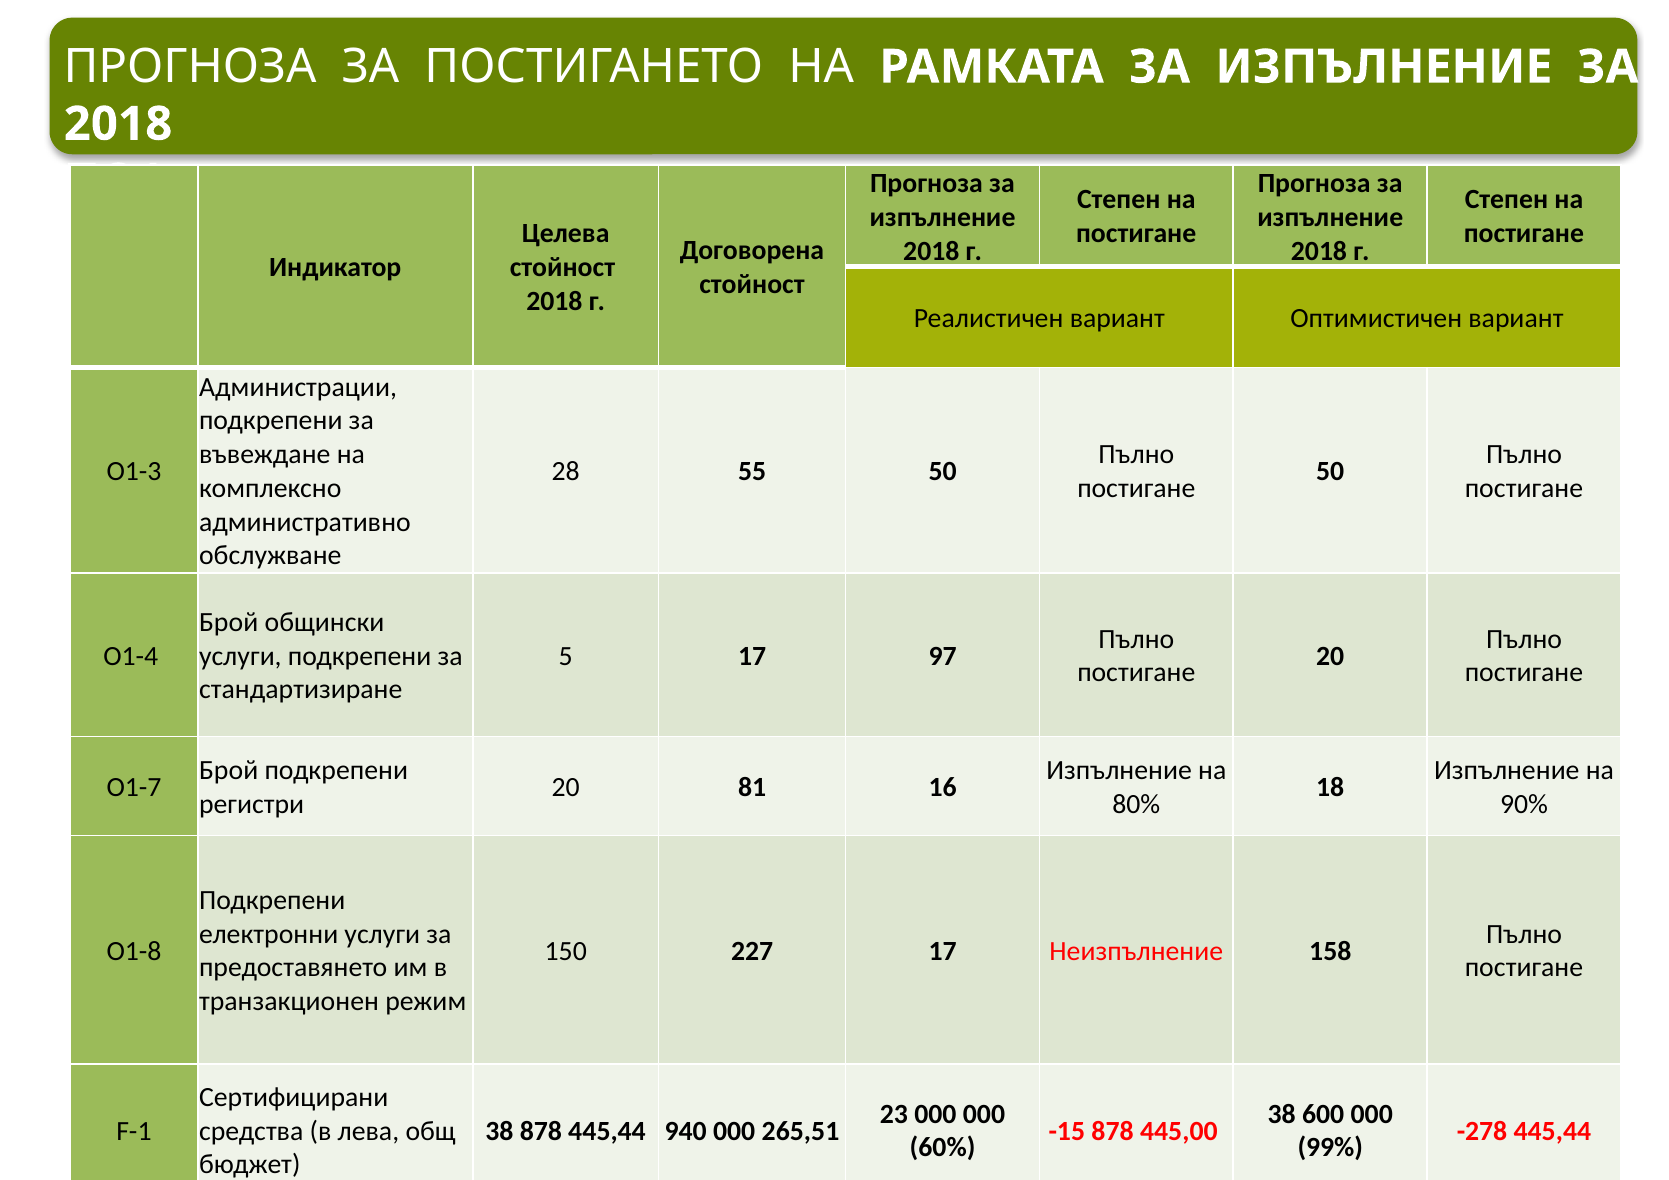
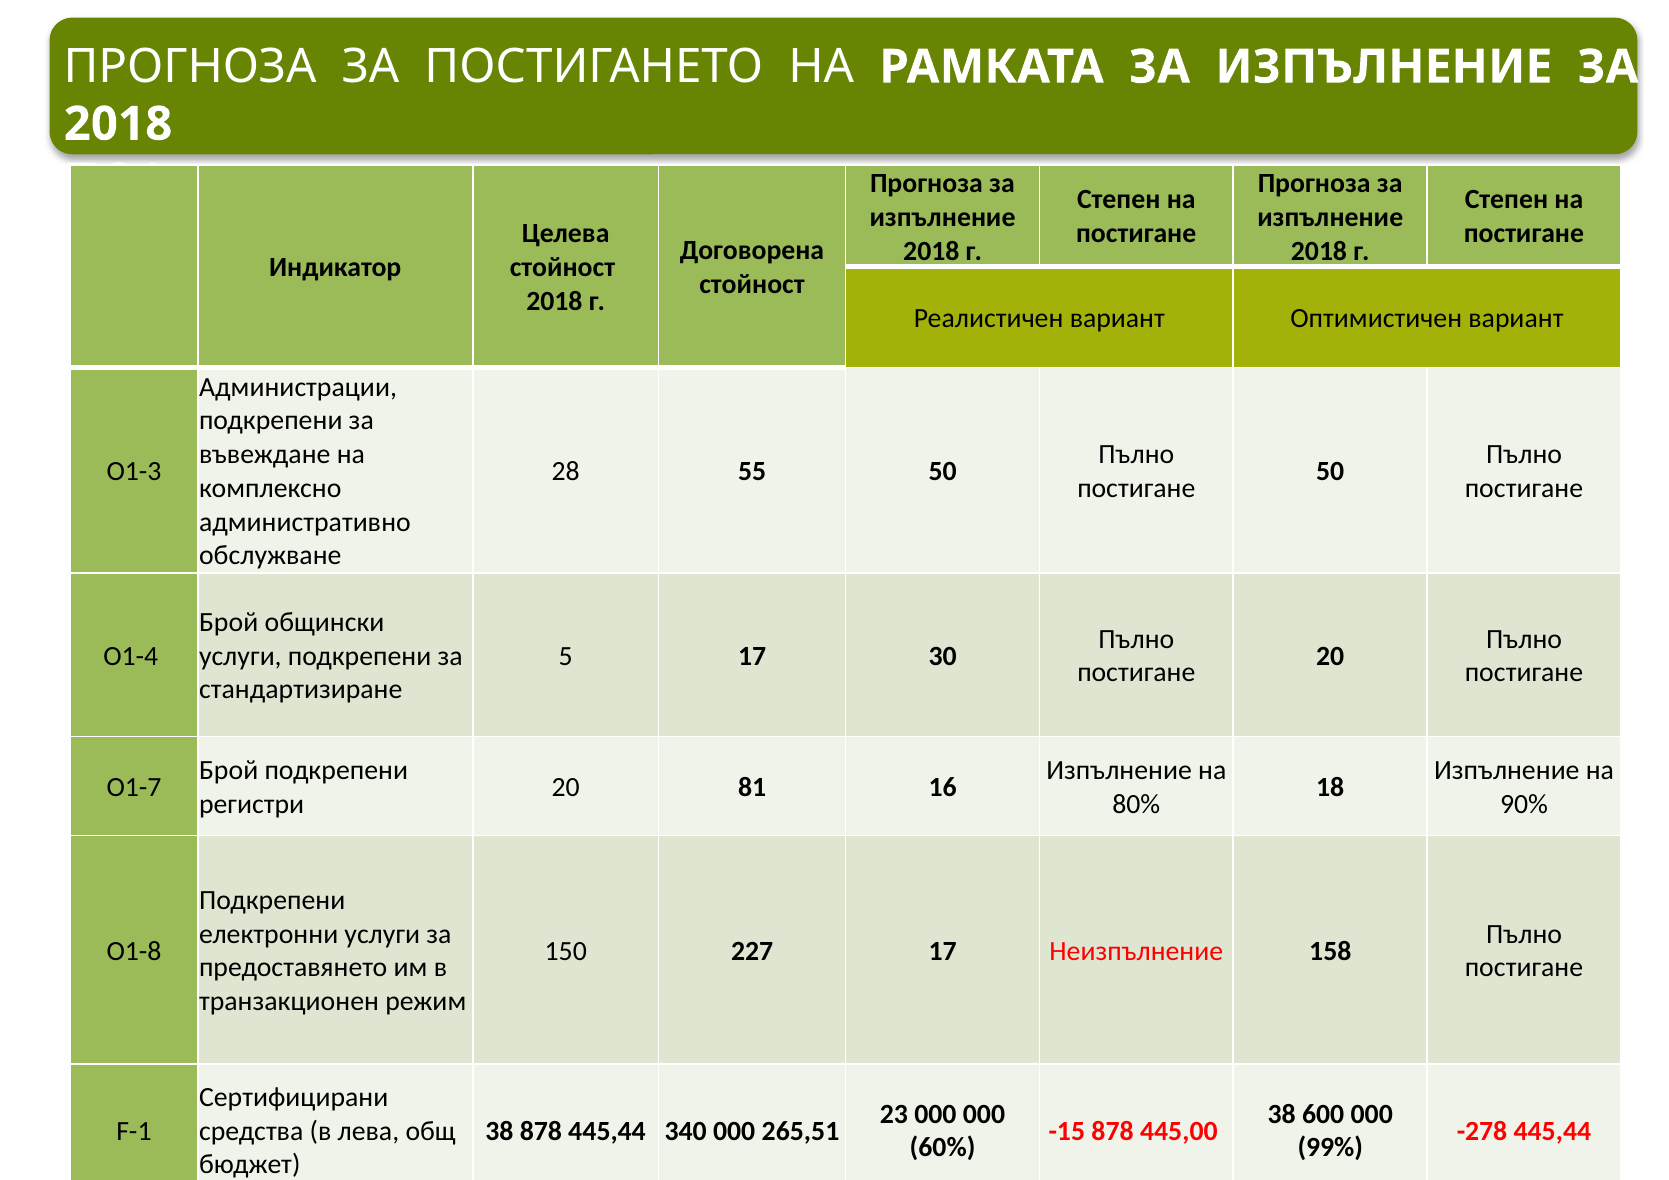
97: 97 -> 30
940: 940 -> 340
